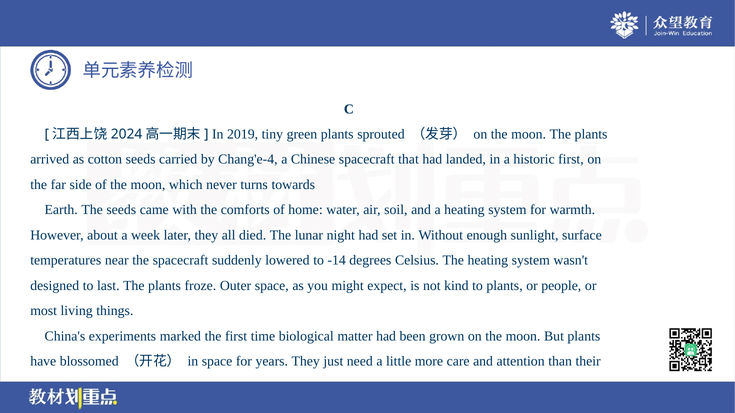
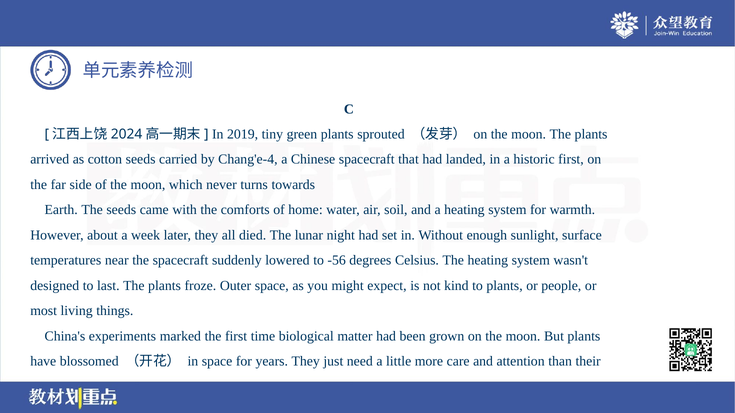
-14: -14 -> -56
